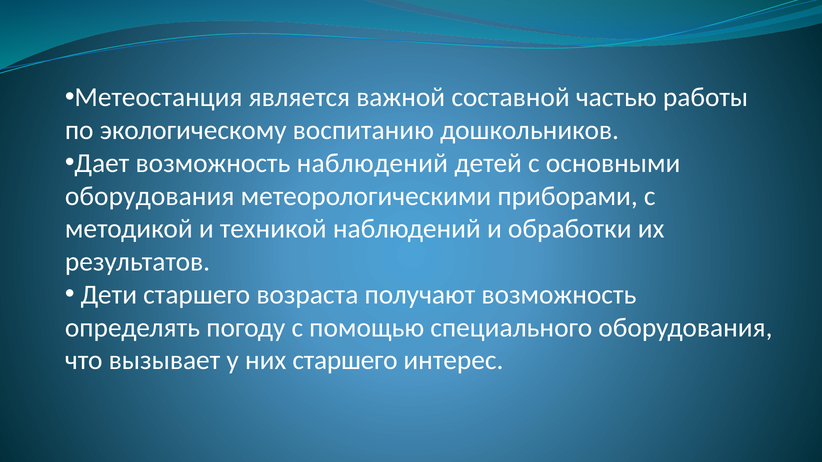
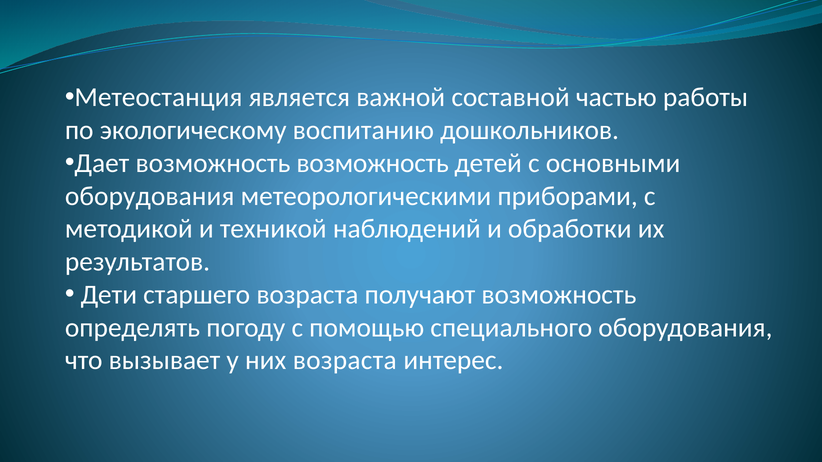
возможность наблюдений: наблюдений -> возможность
них старшего: старшего -> возраста
